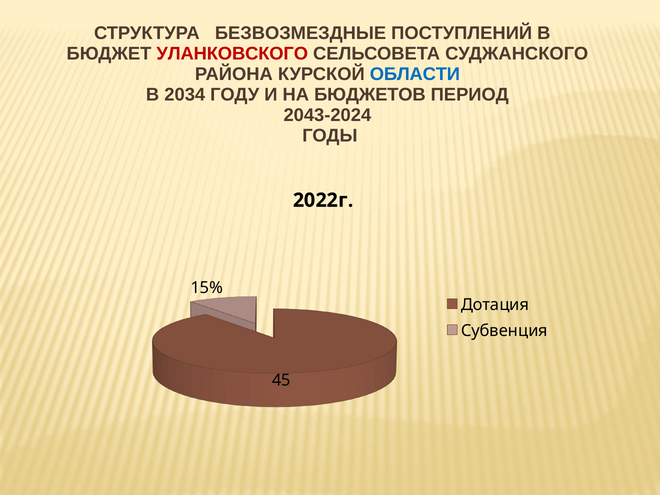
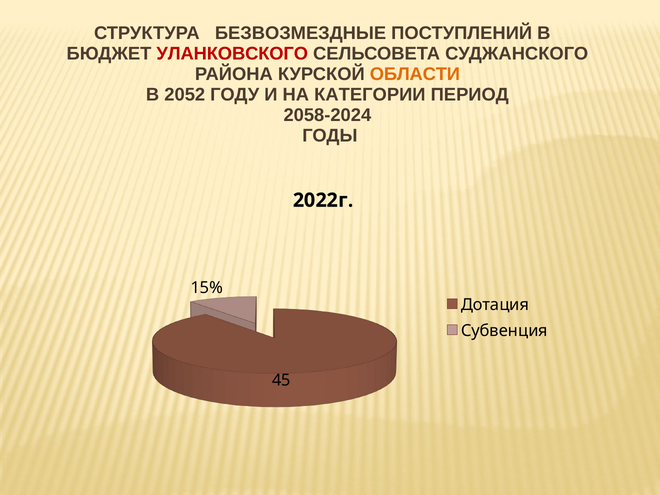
ОБЛАСТИ colour: blue -> orange
2034: 2034 -> 2052
БЮДЖЕТОВ: БЮДЖЕТОВ -> КАТЕГОРИИ
2043-2024: 2043-2024 -> 2058-2024
